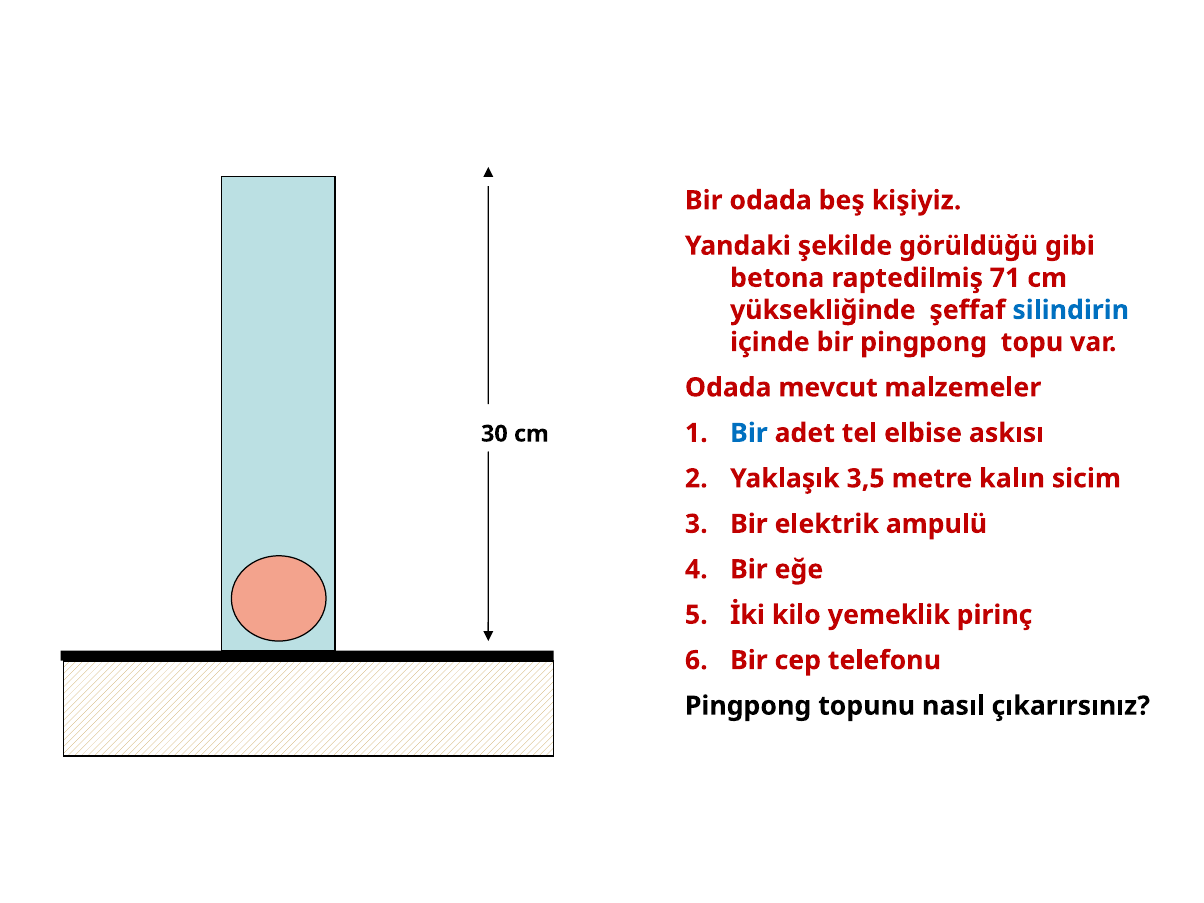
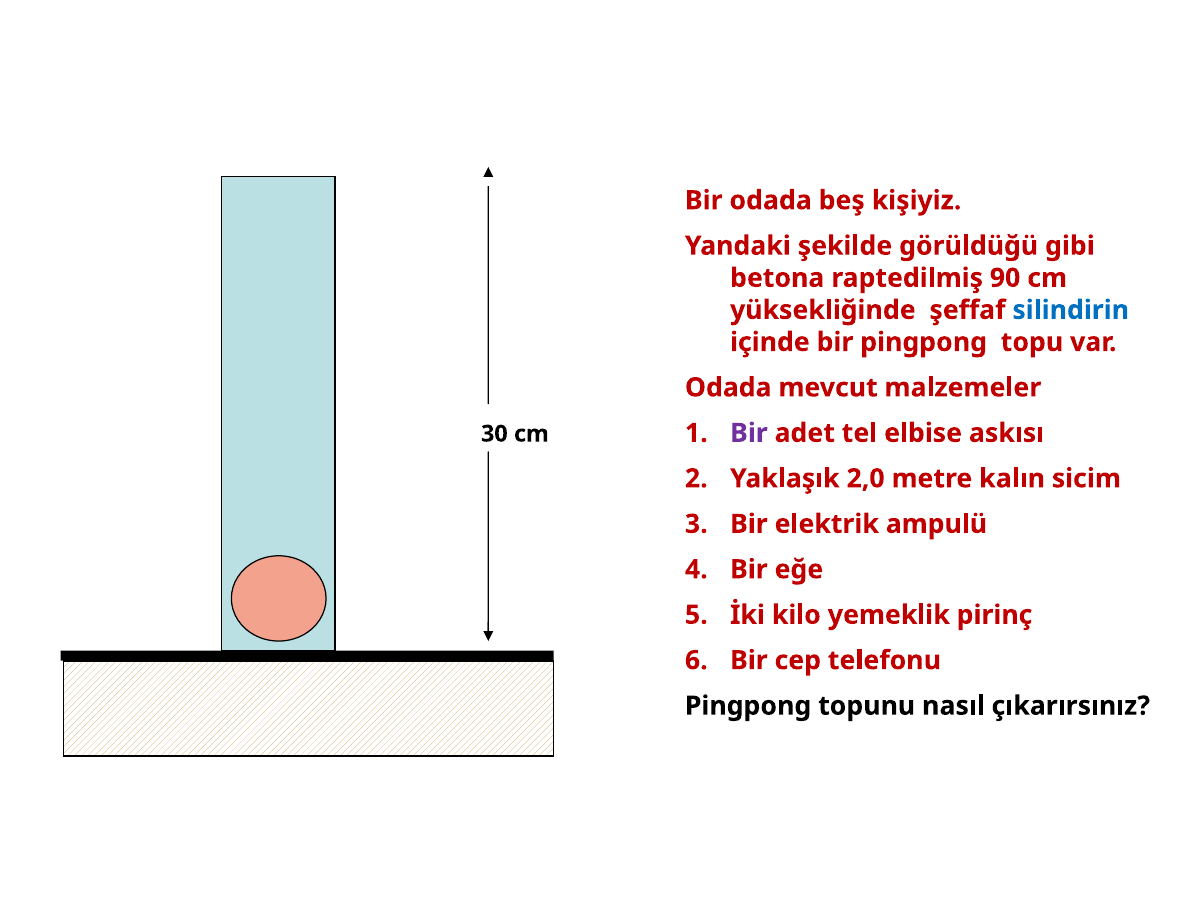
71: 71 -> 90
Bir at (749, 433) colour: blue -> purple
3,5: 3,5 -> 2,0
